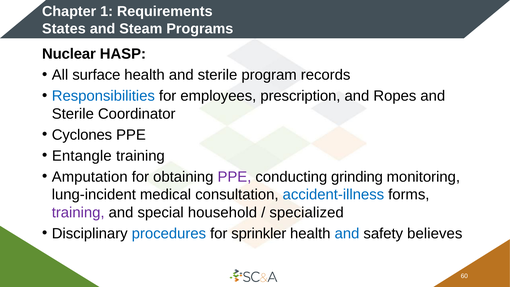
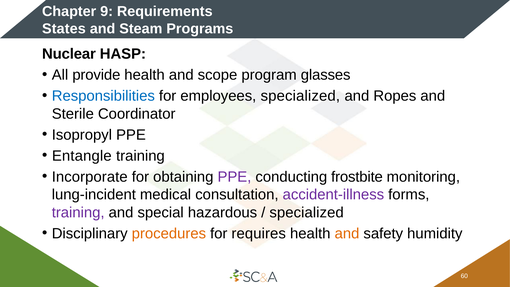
1: 1 -> 9
surface: surface -> provide
health and sterile: sterile -> scope
records: records -> glasses
employees prescription: prescription -> specialized
Cyclones: Cyclones -> Isopropyl
Amputation: Amputation -> Incorporate
grinding: grinding -> frostbite
accident-illness colour: blue -> purple
household: household -> hazardous
procedures colour: blue -> orange
sprinkler: sprinkler -> requires
and at (347, 233) colour: blue -> orange
believes: believes -> humidity
